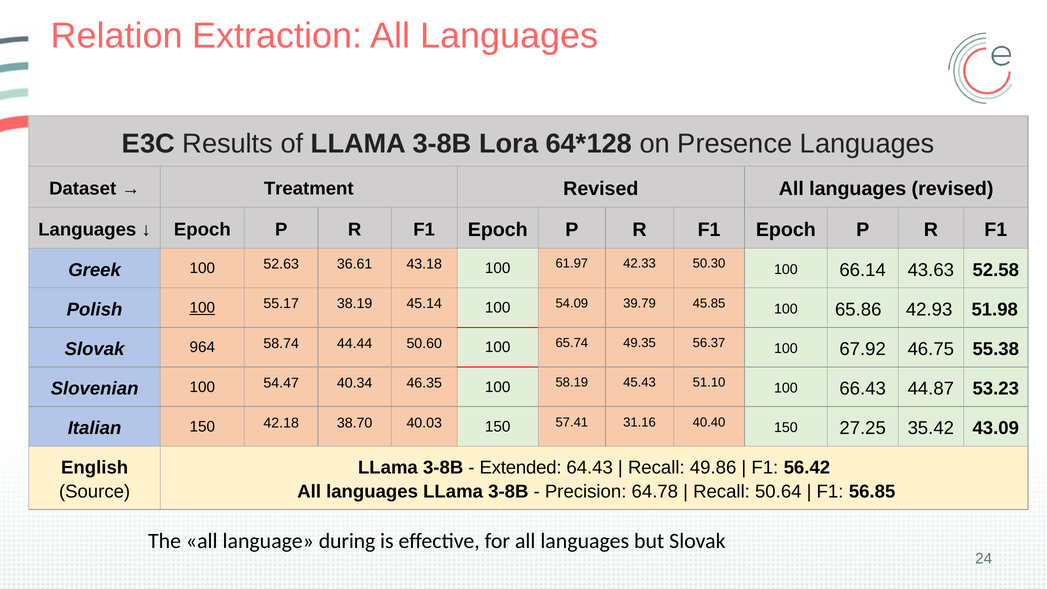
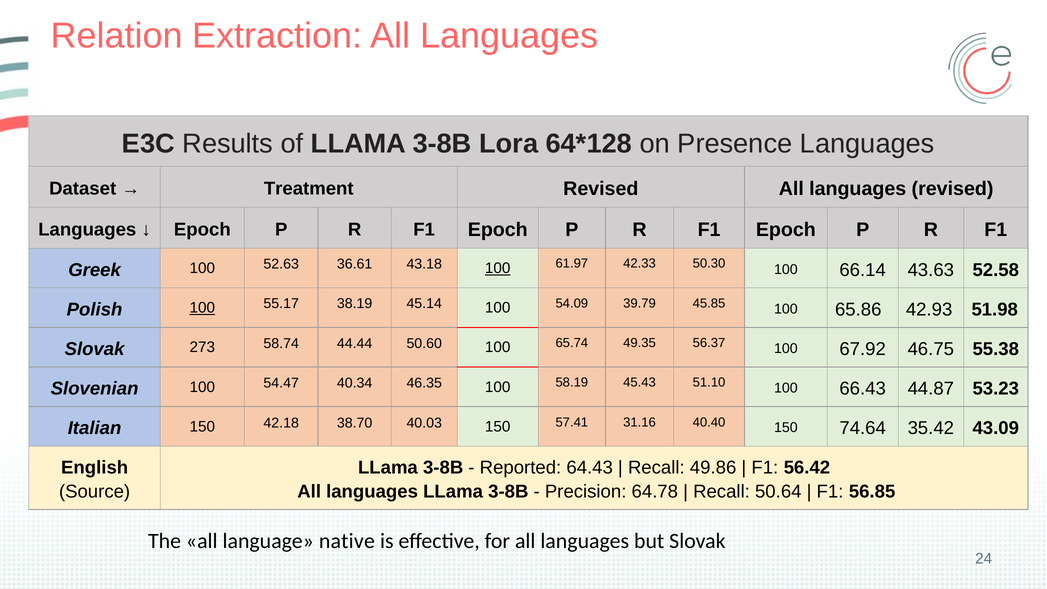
100 at (498, 268) underline: none -> present
964: 964 -> 273
27.25: 27.25 -> 74.64
Extended: Extended -> Reported
during: during -> native
